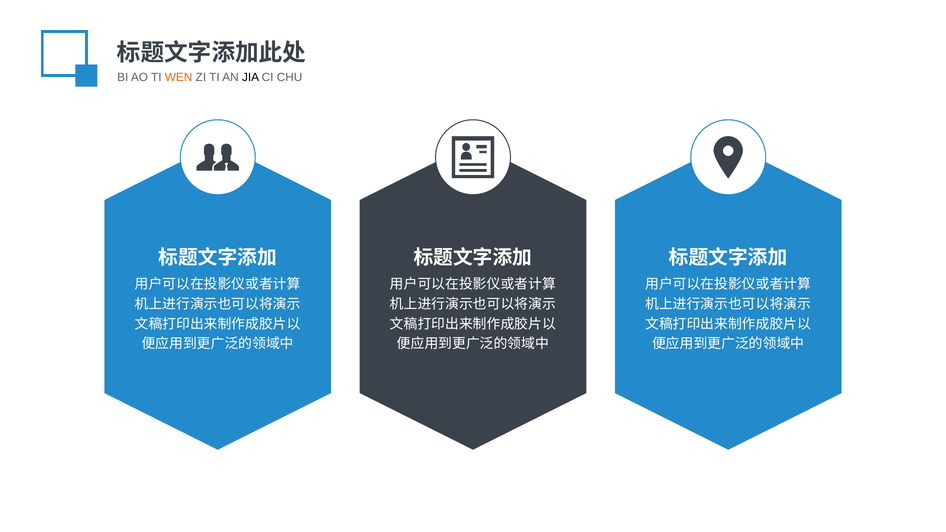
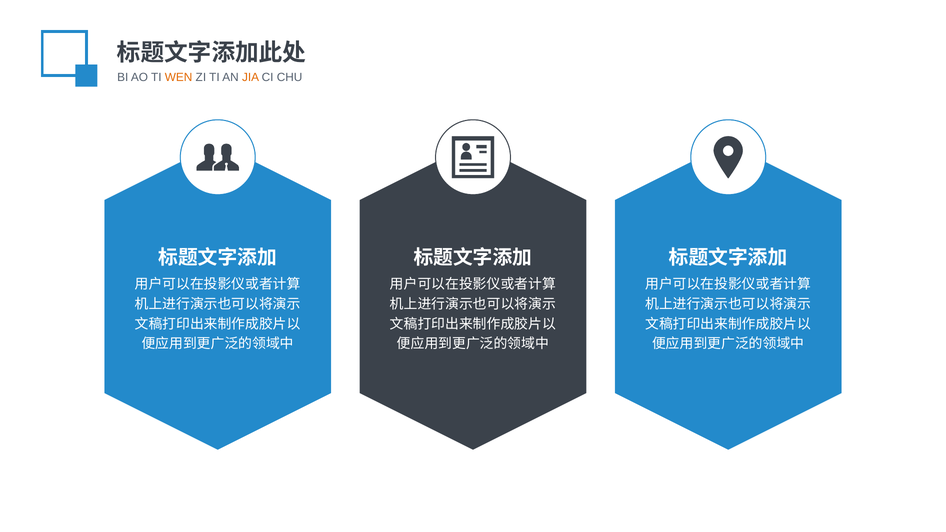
JIA colour: black -> orange
